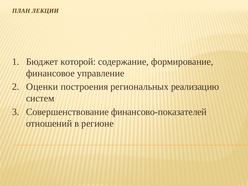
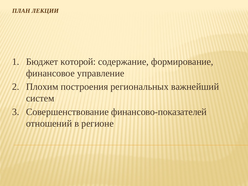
Оценки: Оценки -> Плохим
реализацию: реализацию -> важнейший
